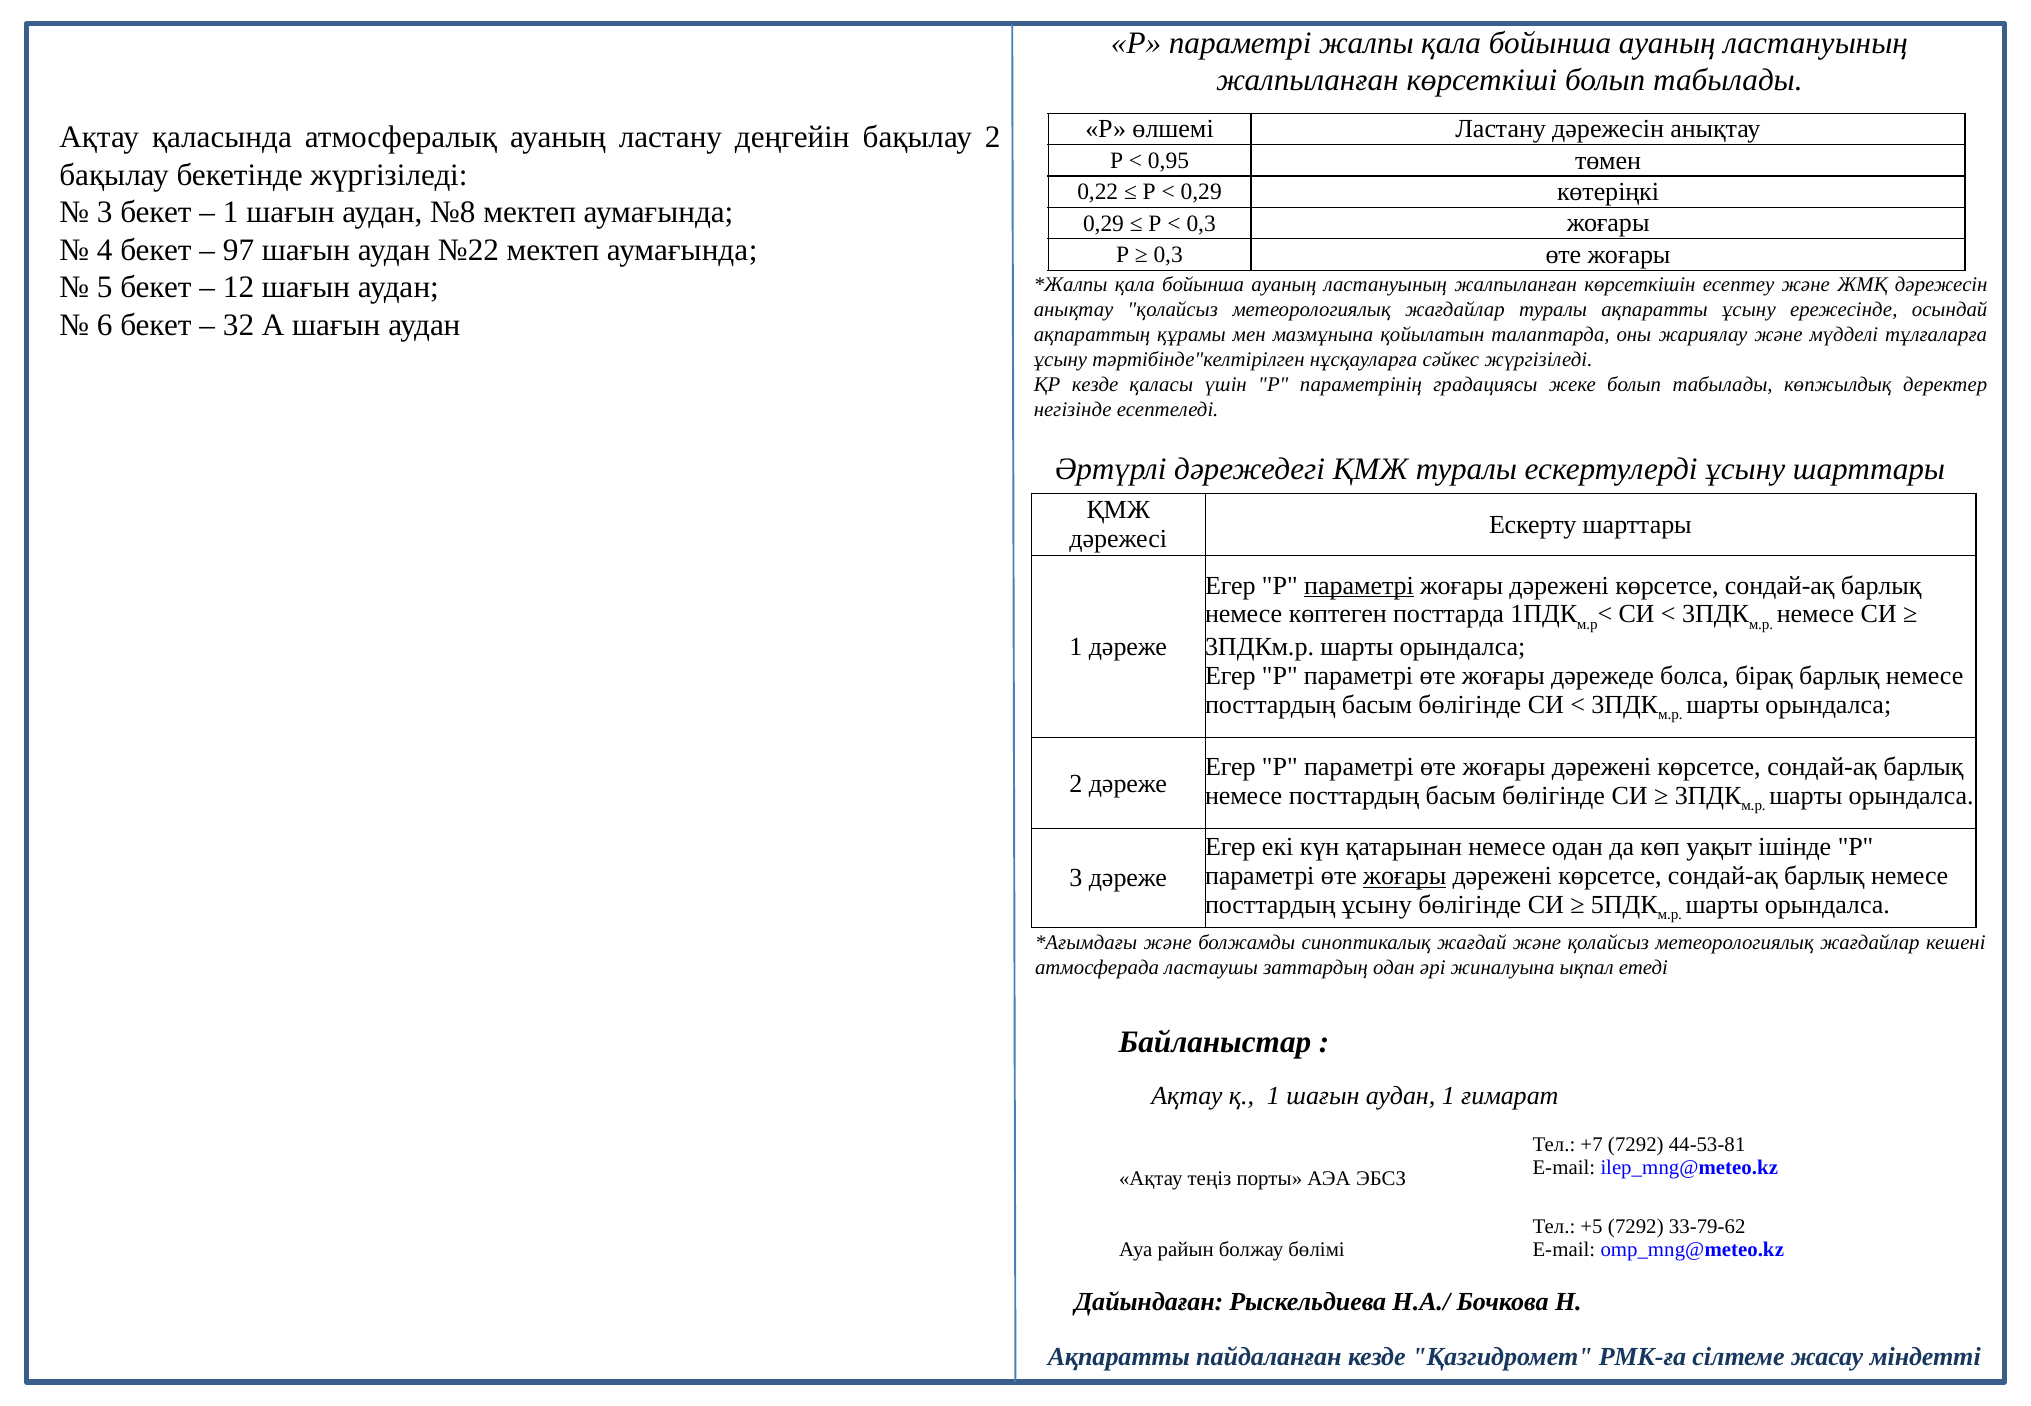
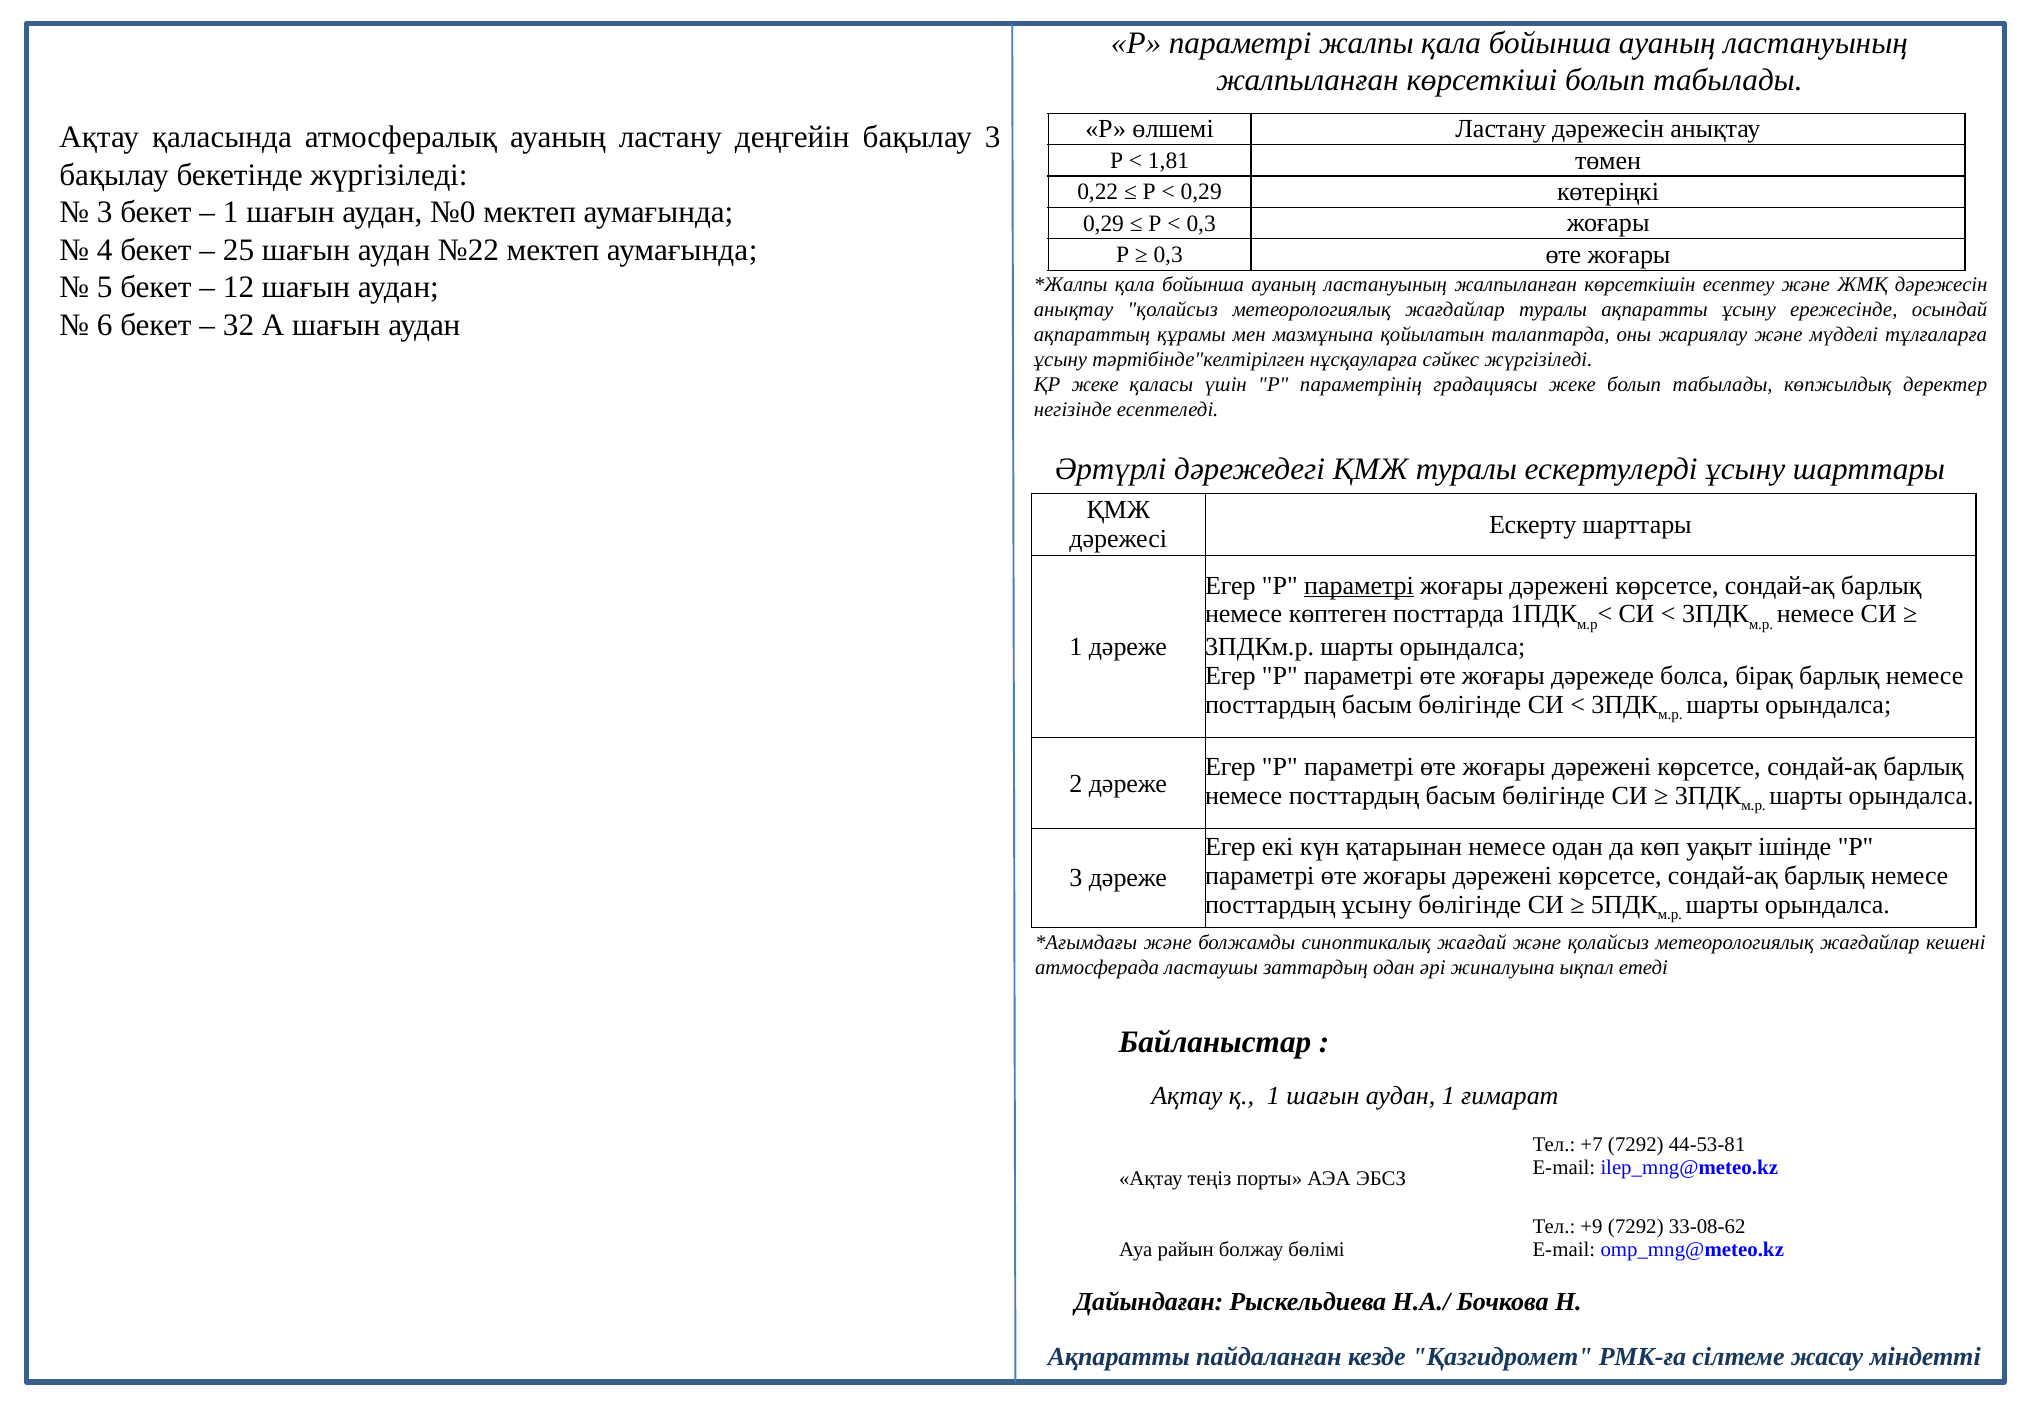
бақылау 2: 2 -> 3
0,95: 0,95 -> 1,81
№8: №8 -> №0
97: 97 -> 25
ҚР кезде: кезде -> жеке
жоғары at (1405, 876) underline: present -> none
+5: +5 -> +9
33-79-62: 33-79-62 -> 33-08-62
